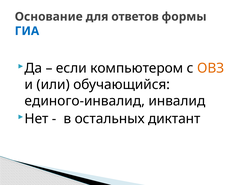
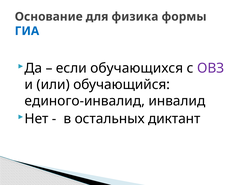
ответов: ответов -> физика
компьютером: компьютером -> обучающихся
ОВЗ colour: orange -> purple
